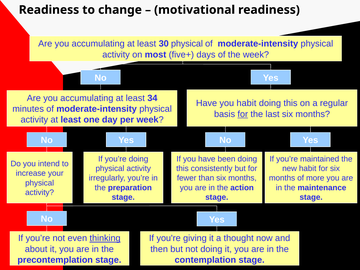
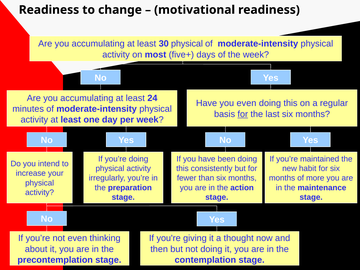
34: 34 -> 24
you habit: habit -> even
thinking underline: present -> none
